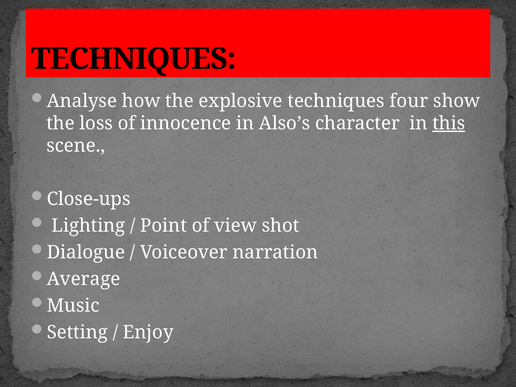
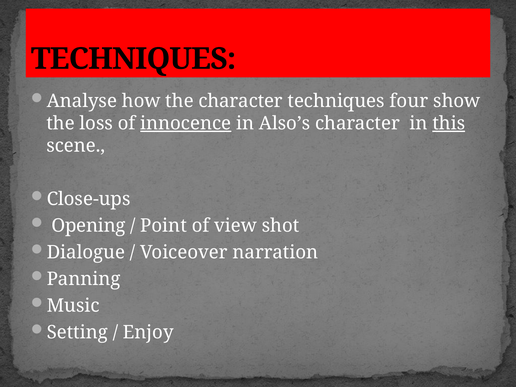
the explosive: explosive -> character
innocence underline: none -> present
Lighting: Lighting -> Opening
Average: Average -> Panning
